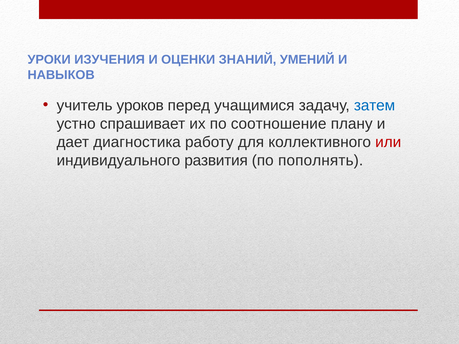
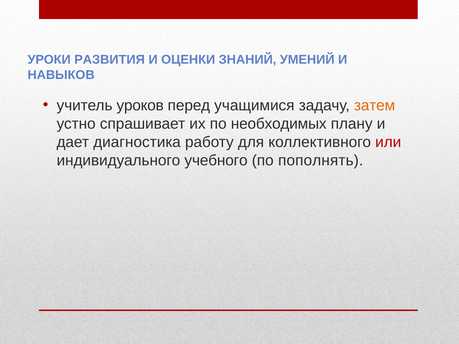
ИЗУЧЕНИЯ: ИЗУЧЕНИЯ -> РАЗВИТИЯ
затем colour: blue -> orange
соотношение: соотношение -> необходимых
развития: развития -> учебного
